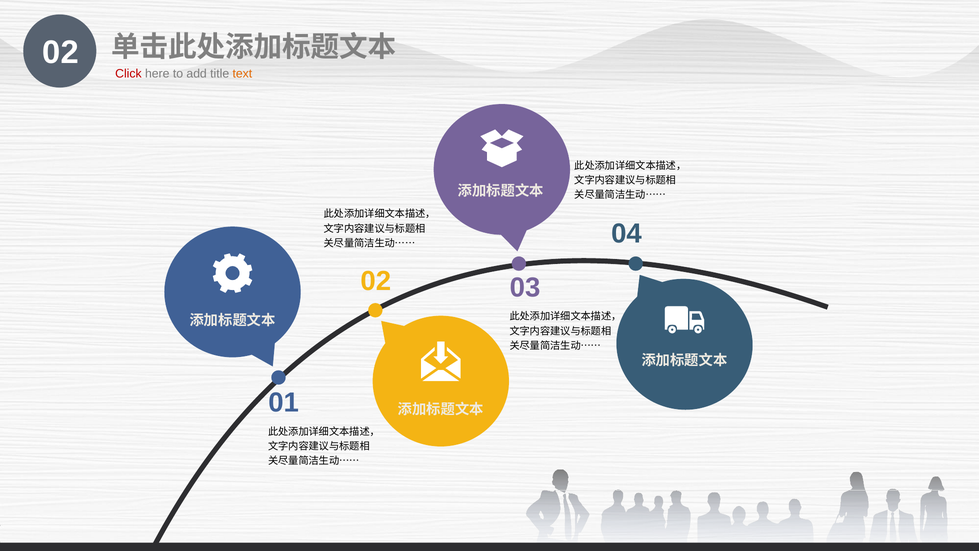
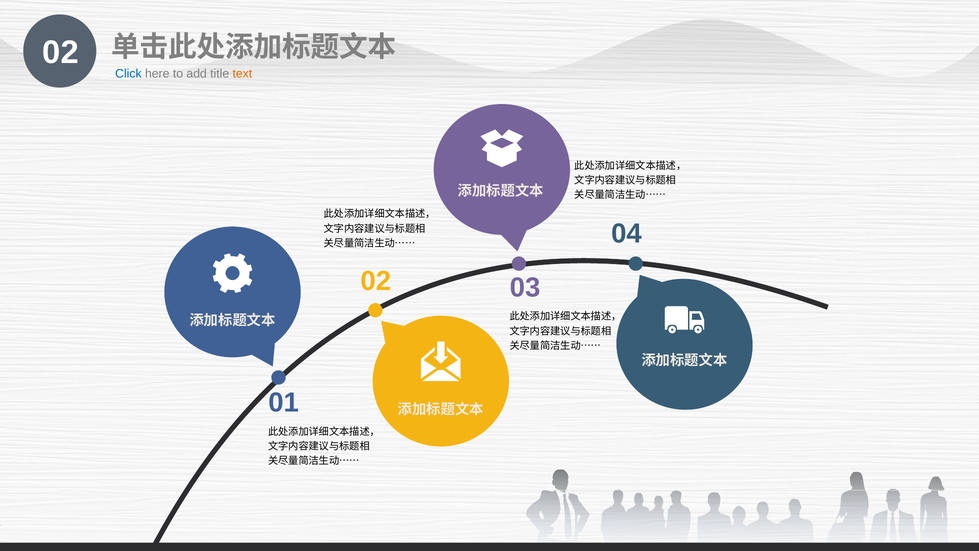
Click colour: red -> blue
